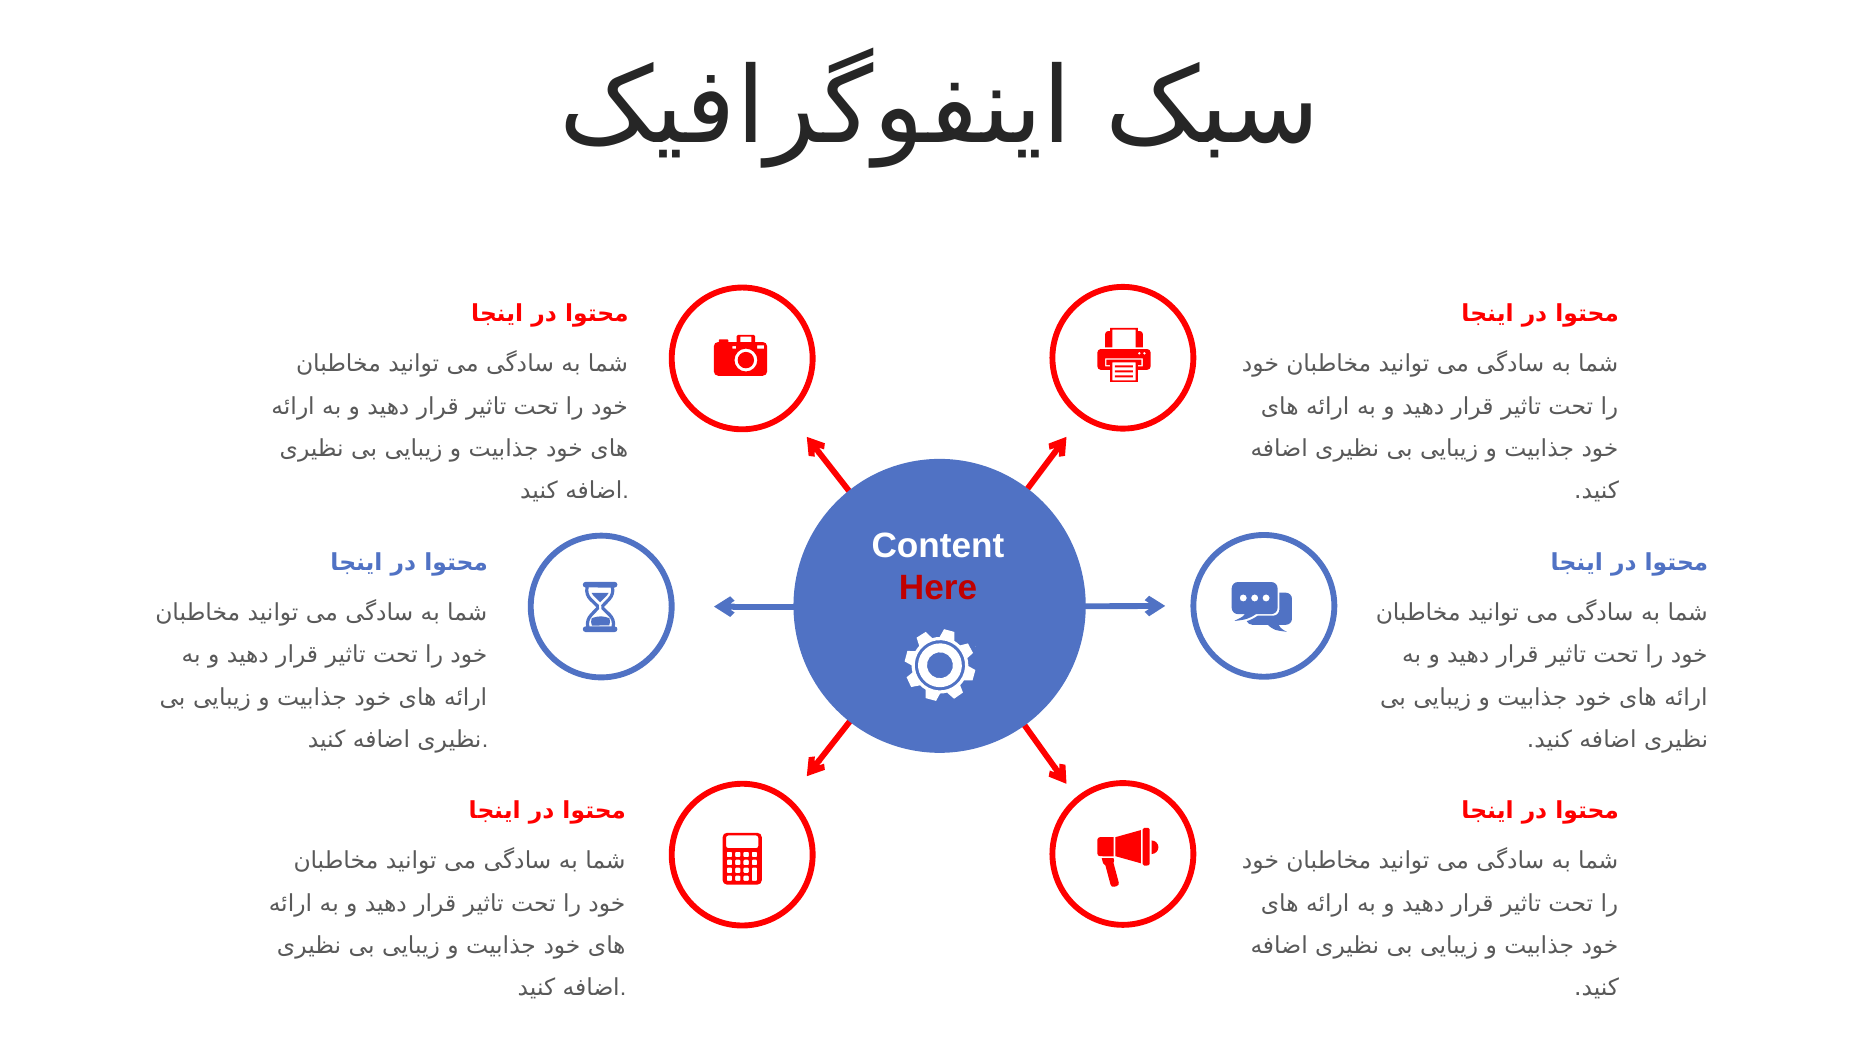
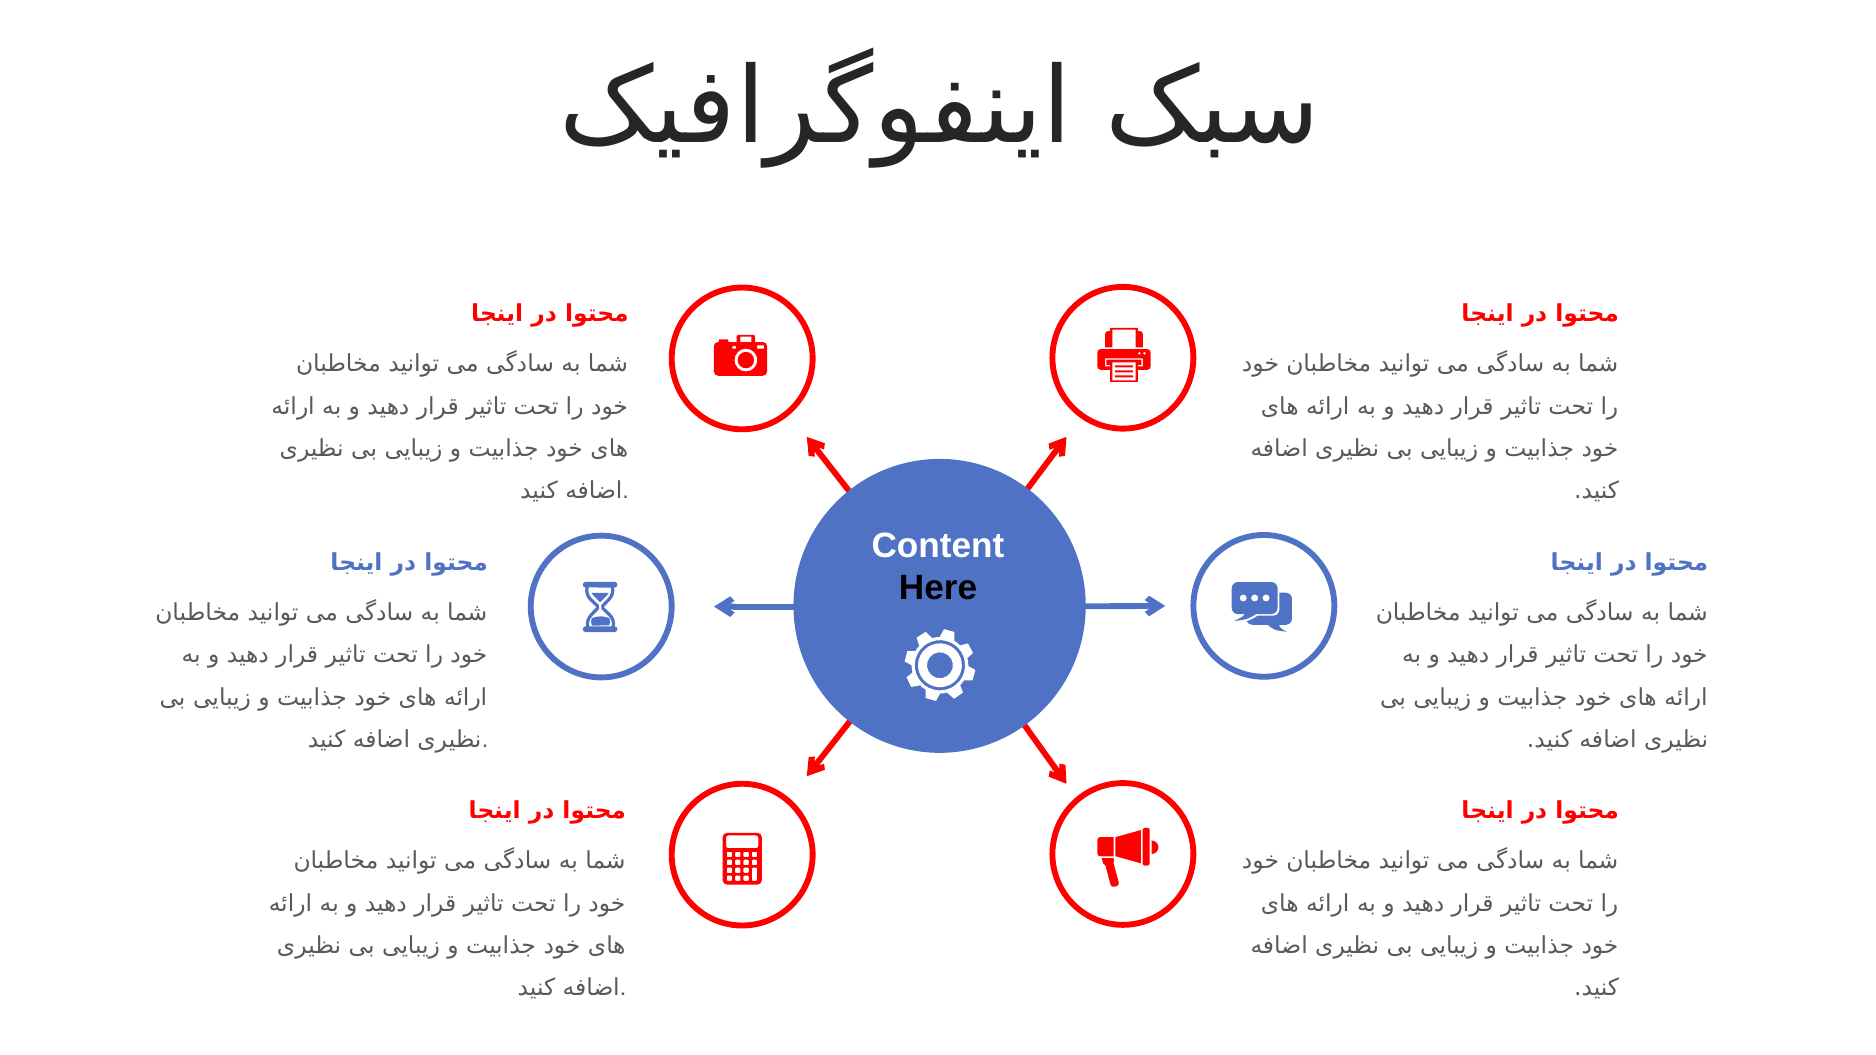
Here colour: red -> black
